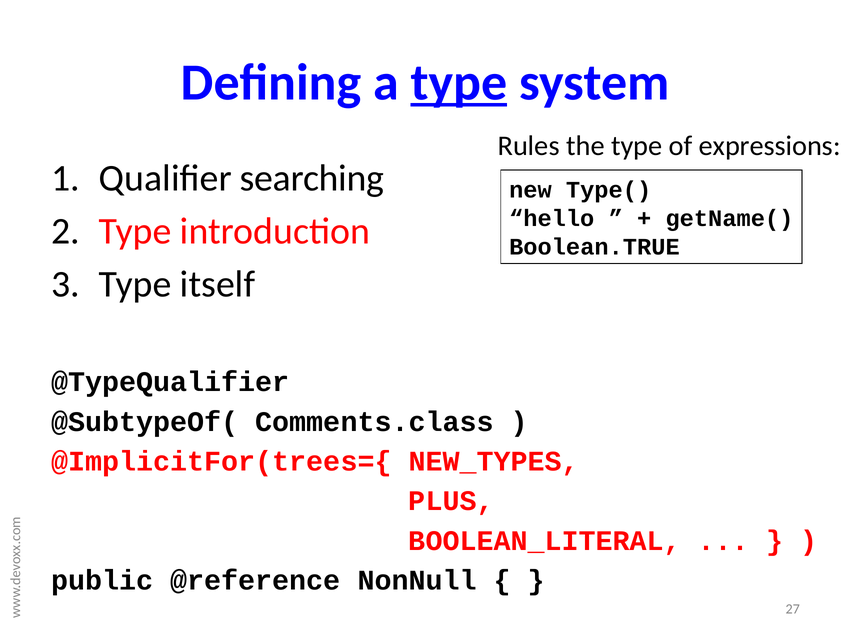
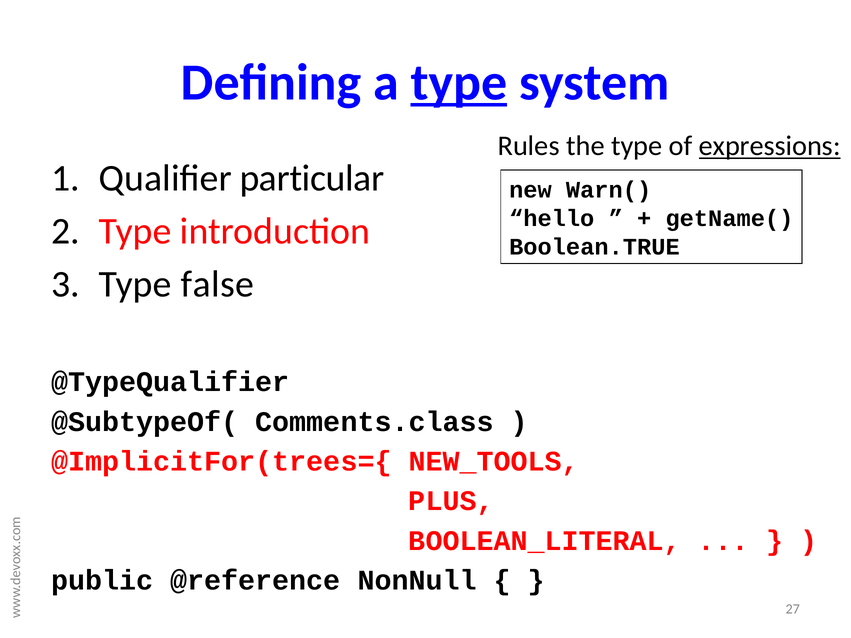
expressions underline: none -> present
searching: searching -> particular
Type(: Type( -> Warn(
itself: itself -> false
NEW_TYPES: NEW_TYPES -> NEW_TOOLS
